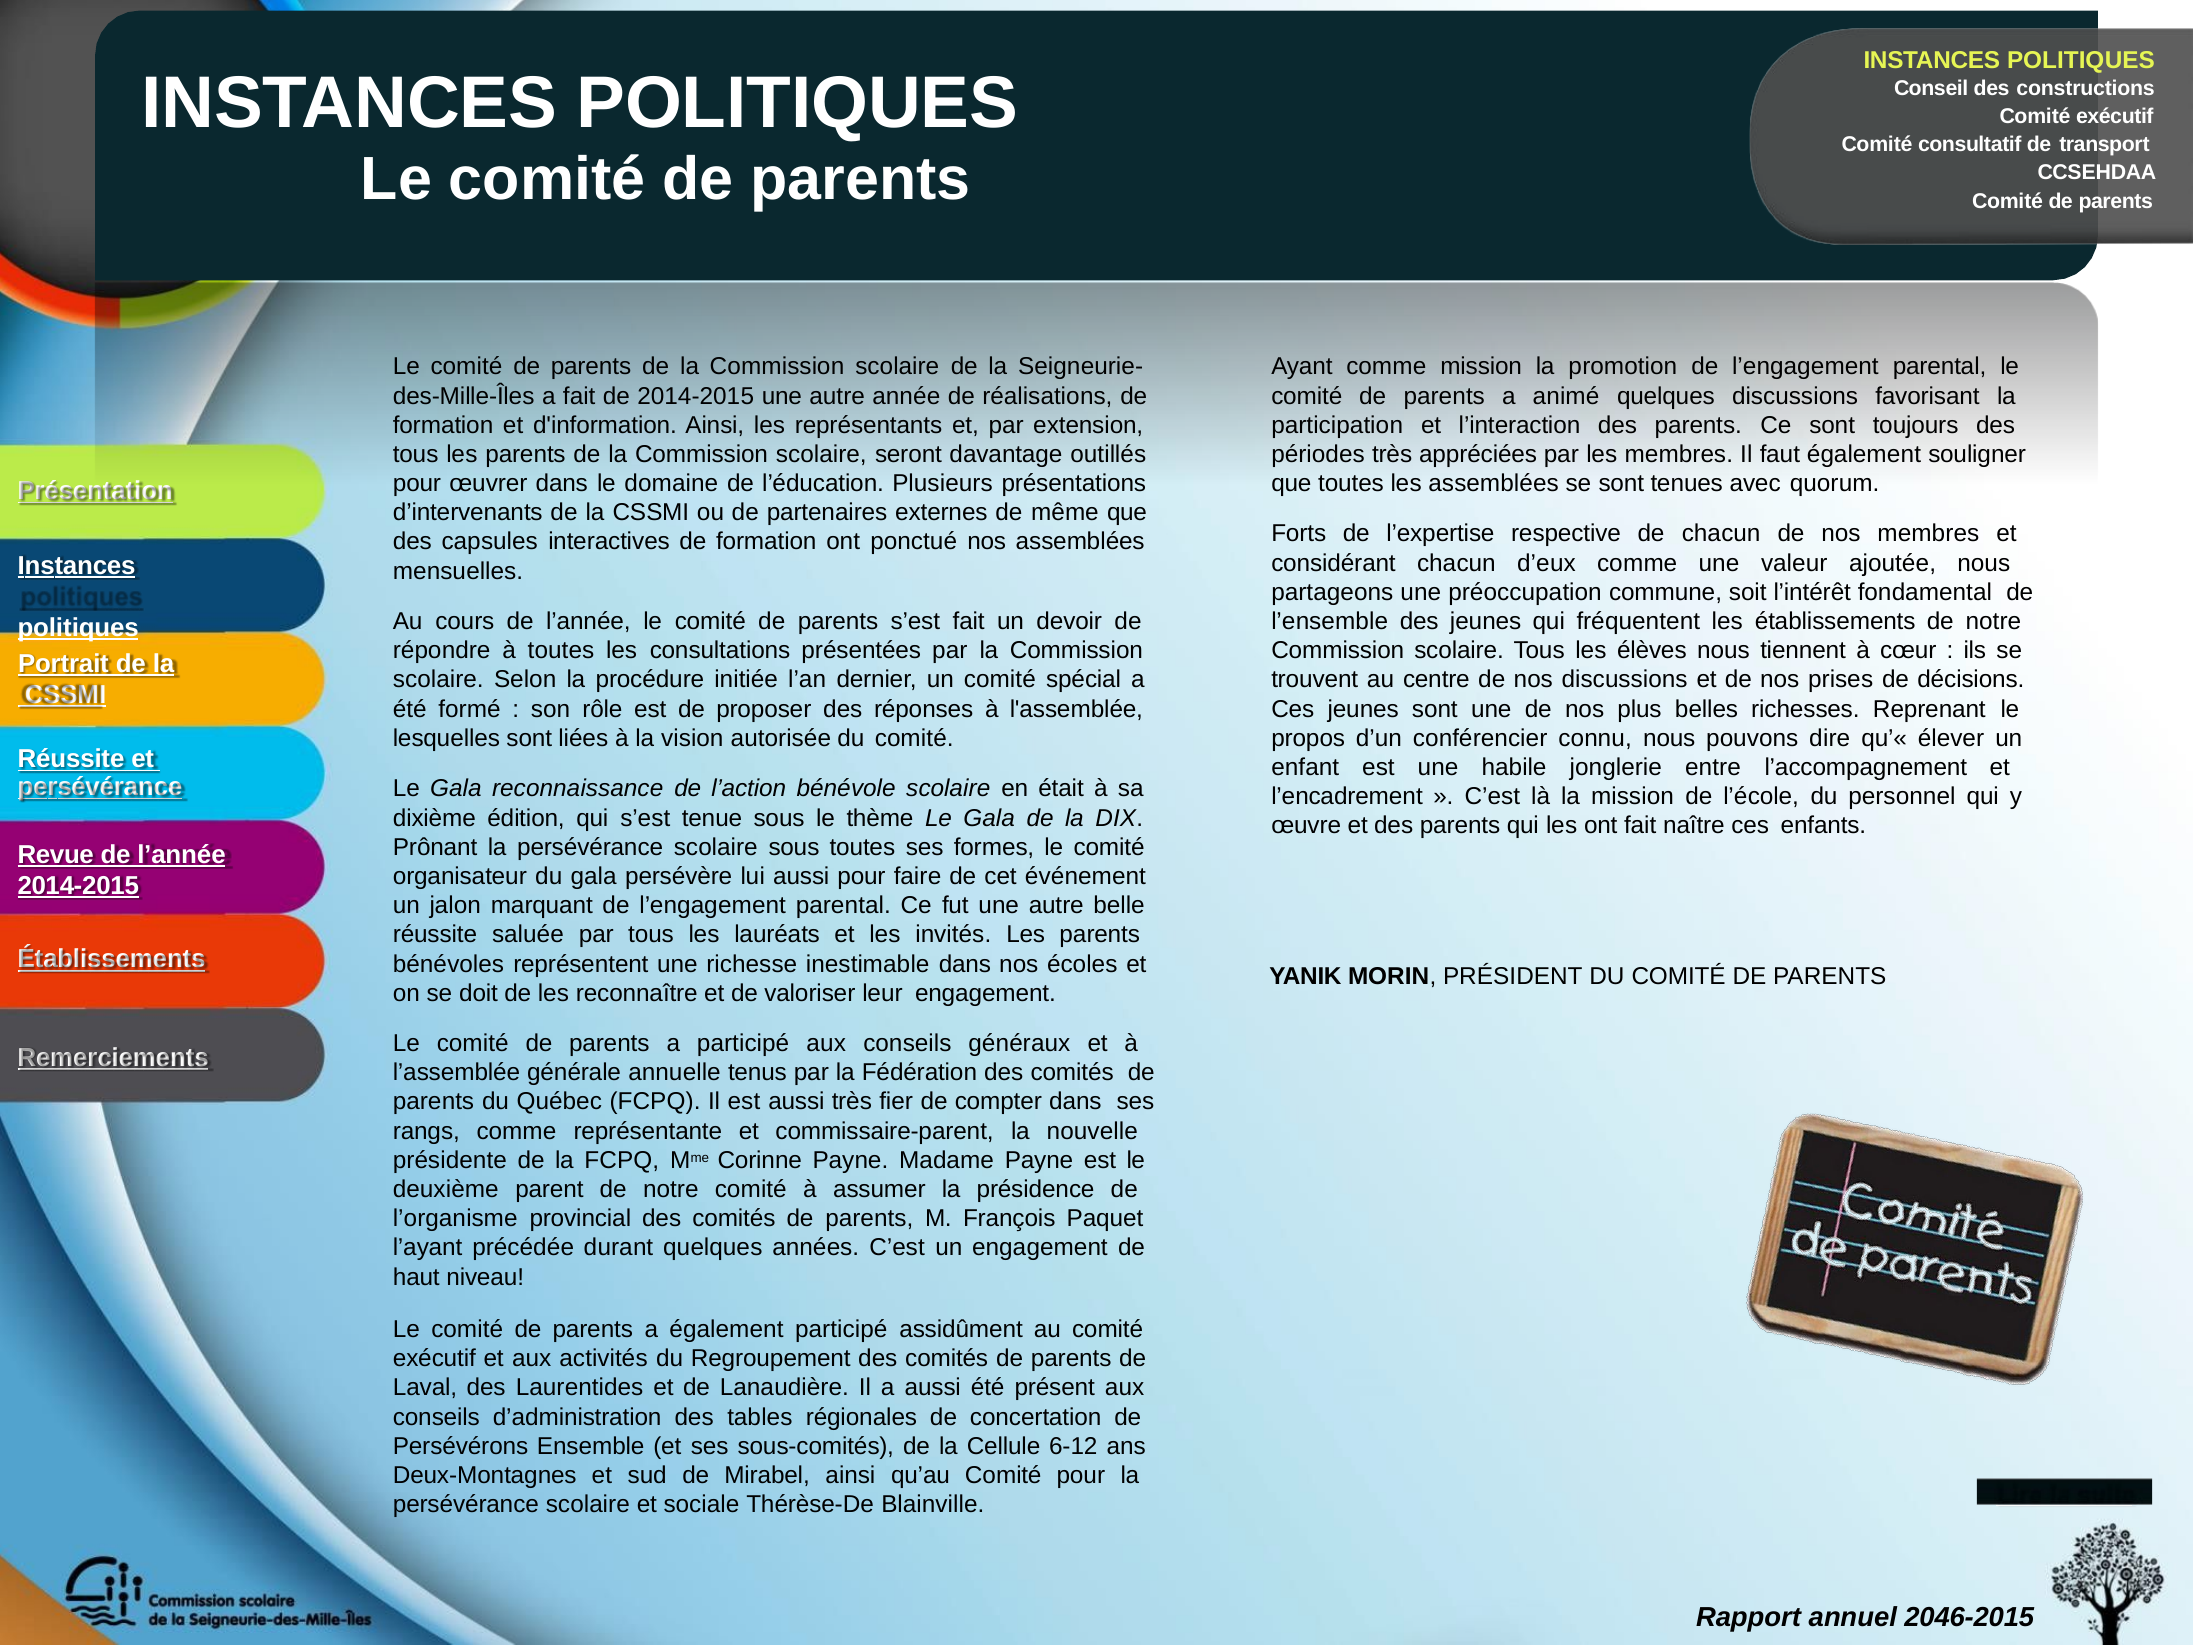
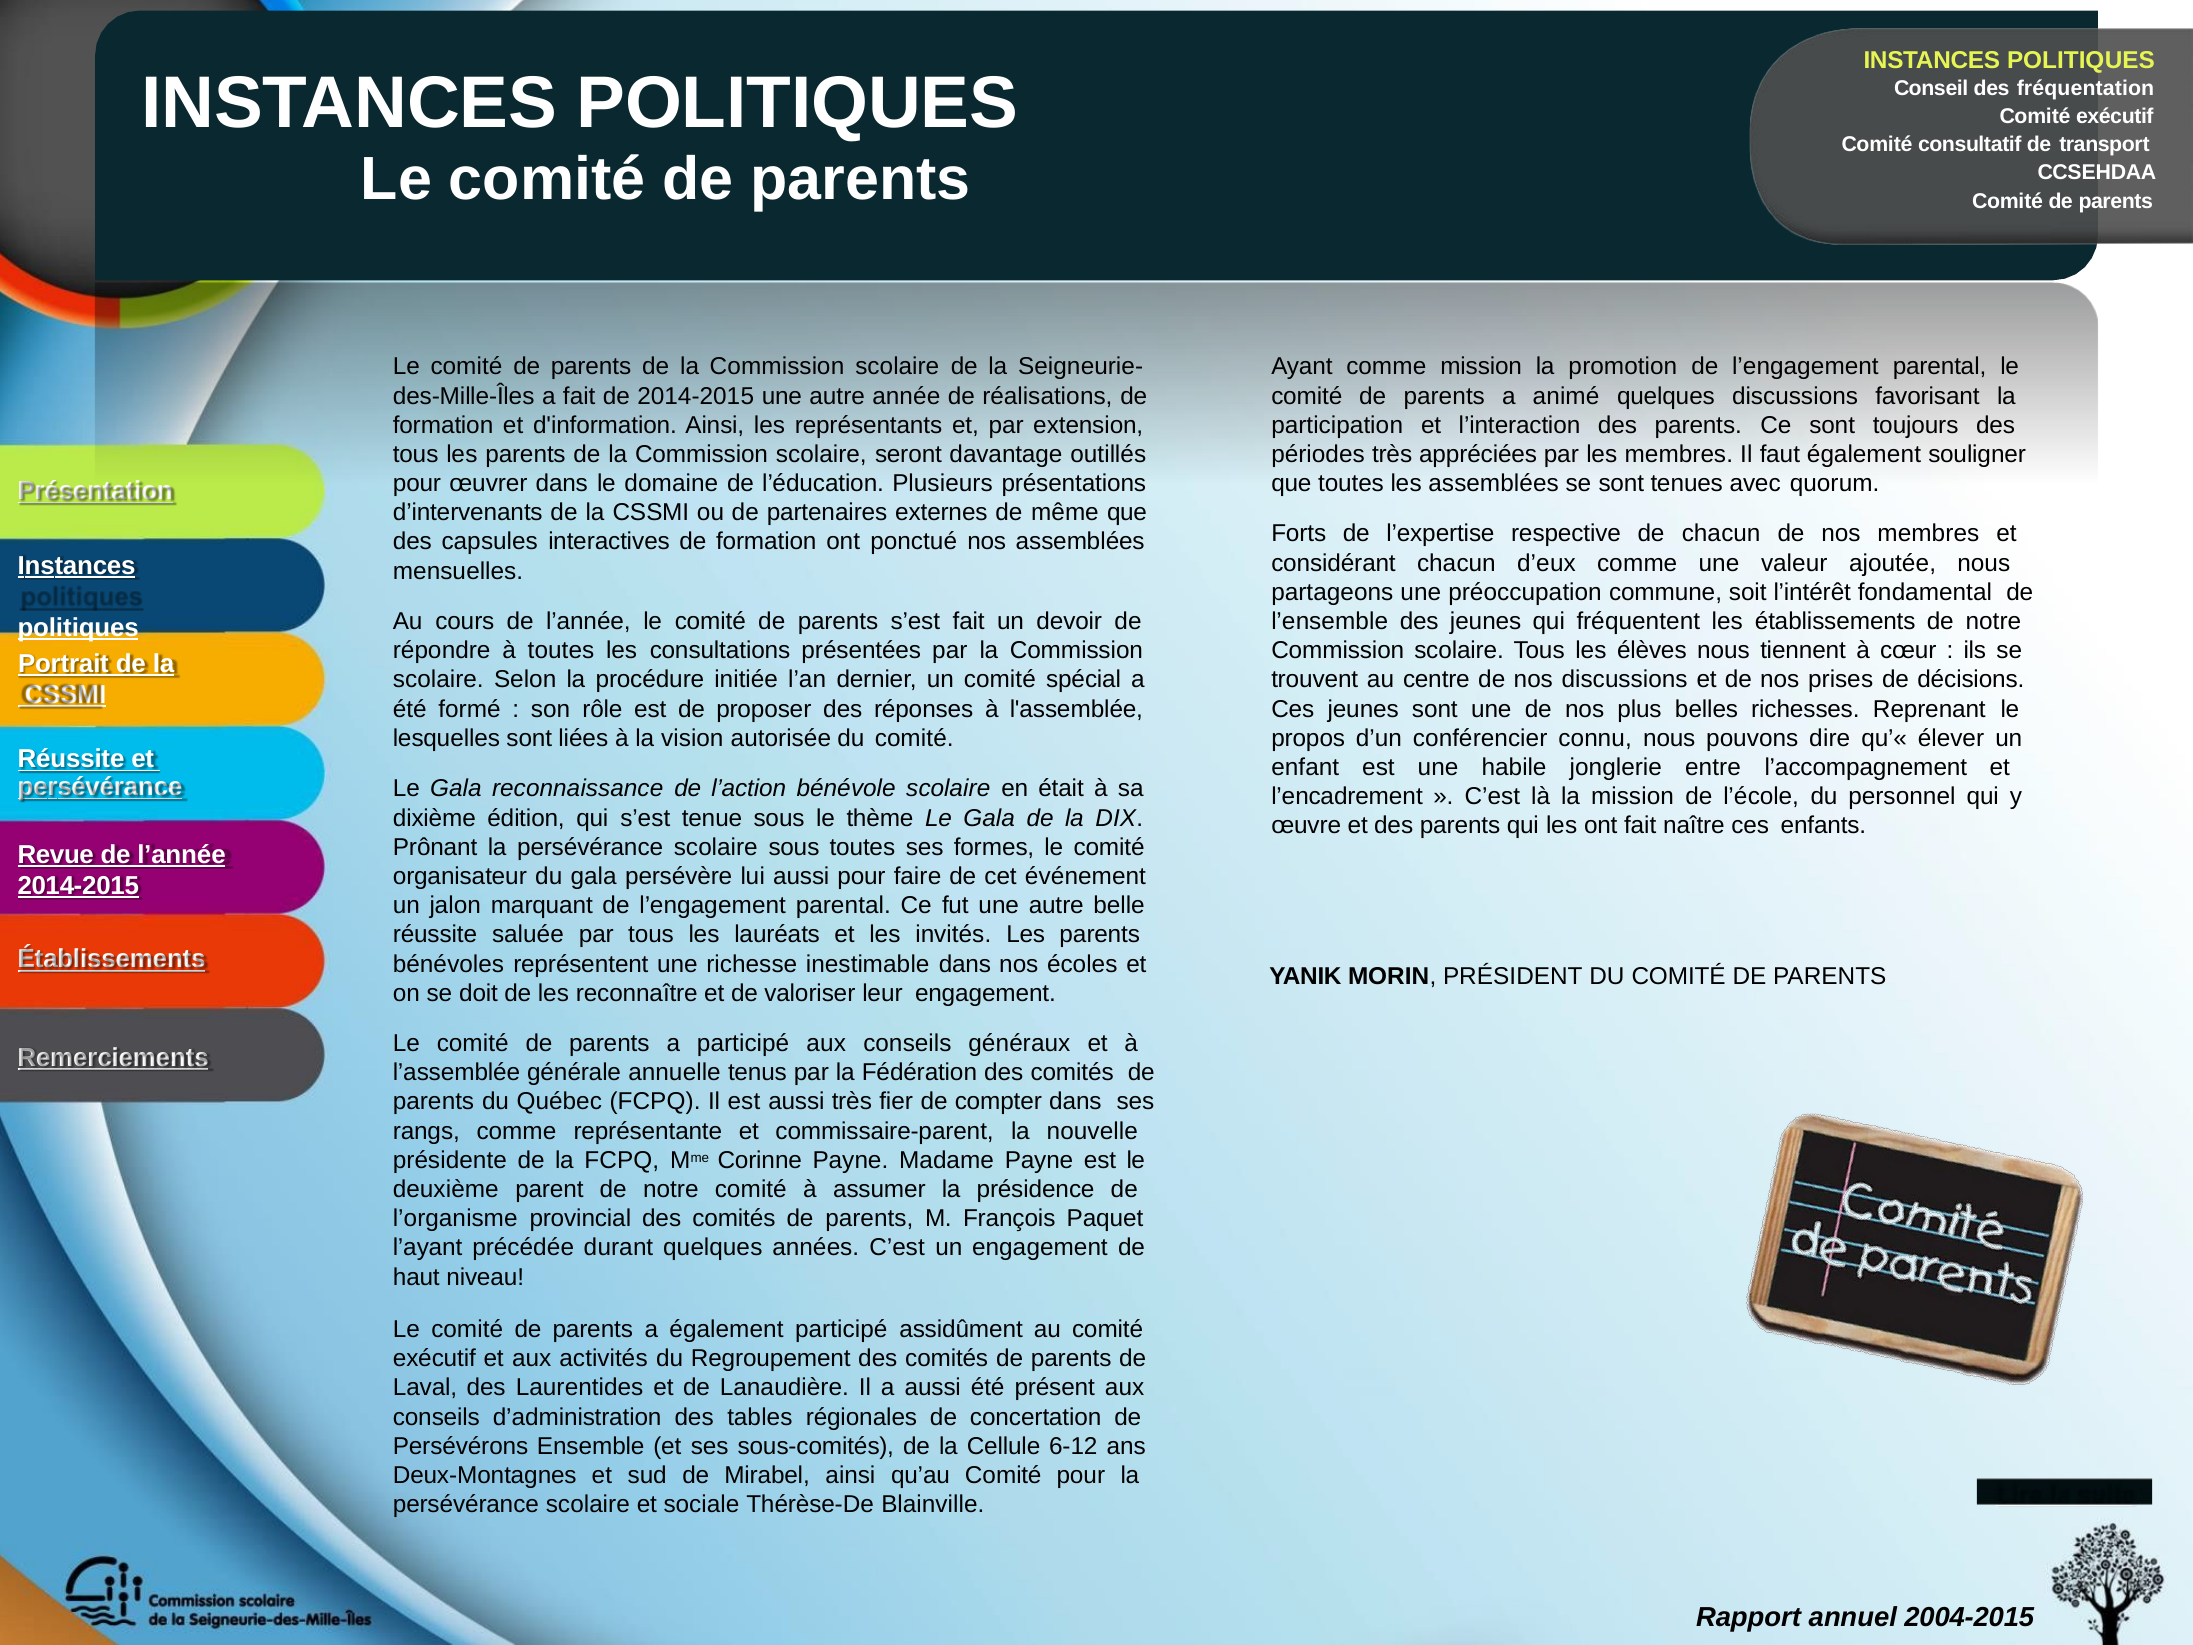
constructions: constructions -> fréquentation
2046-2015: 2046-2015 -> 2004-2015
